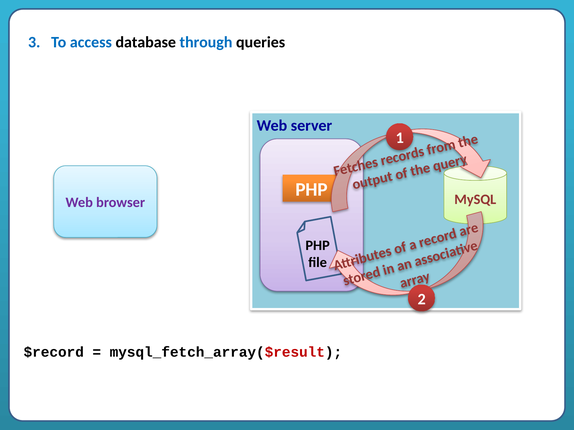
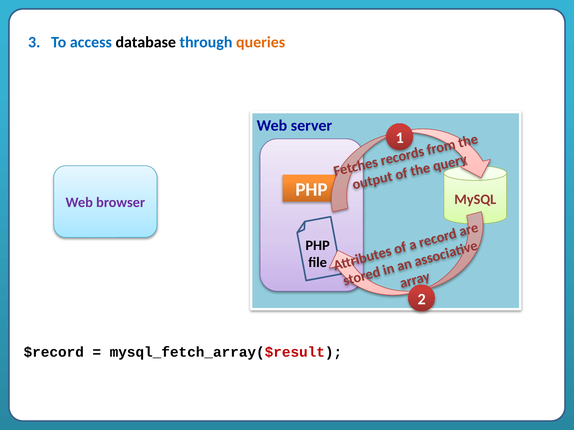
queries colour: black -> orange
